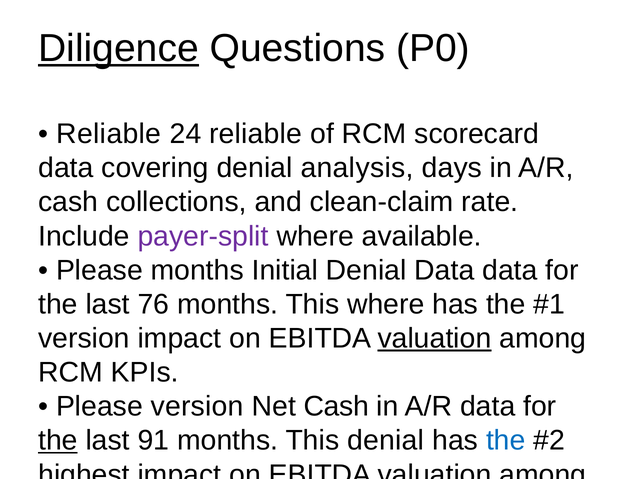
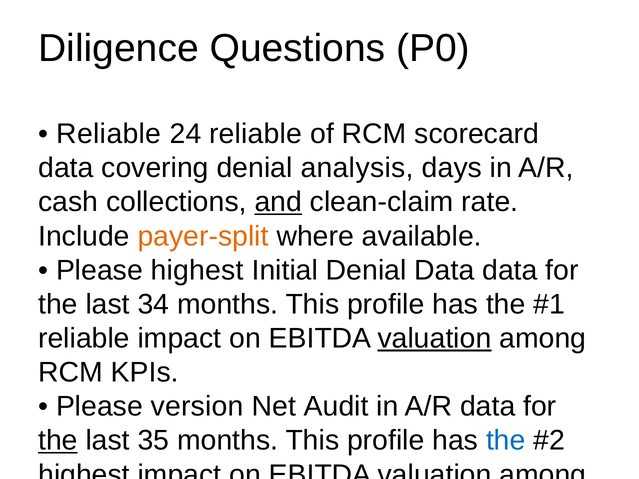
Diligence underline: present -> none
and underline: none -> present
payer-split colour: purple -> orange
Please months: months -> highest
76: 76 -> 34
where at (386, 304): where -> profile
version at (84, 339): version -> reliable
Net Cash: Cash -> Audit
91: 91 -> 35
denial at (386, 441): denial -> profile
